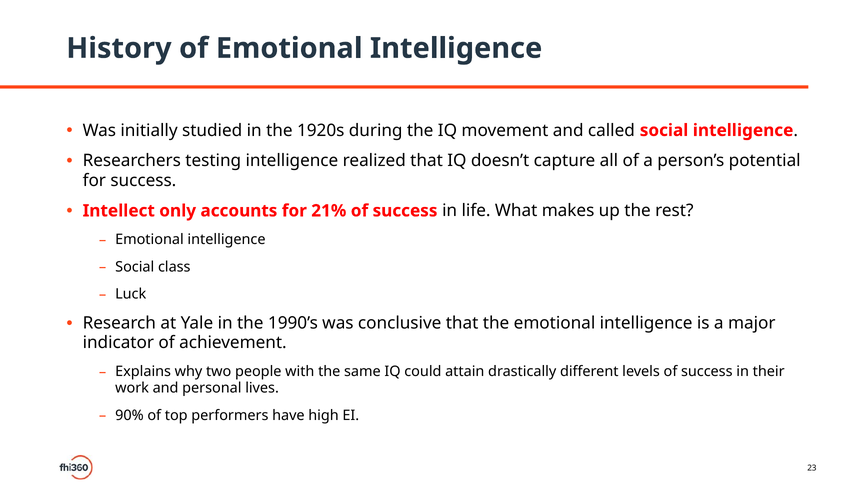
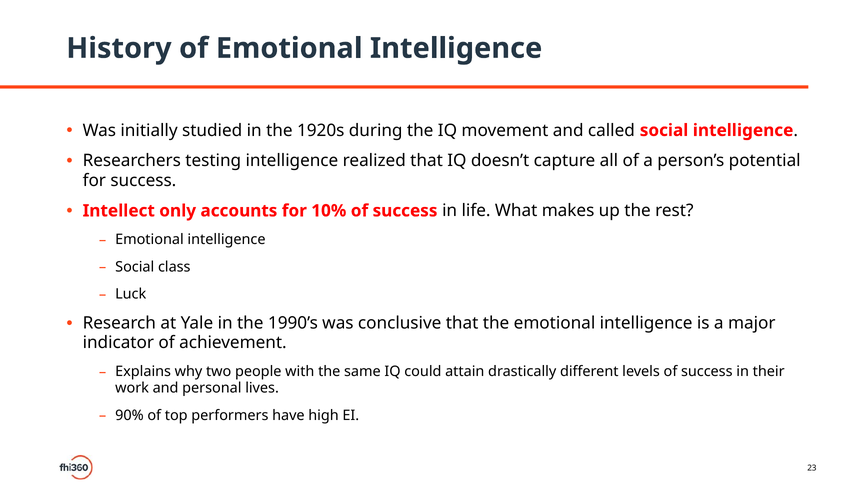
21%: 21% -> 10%
